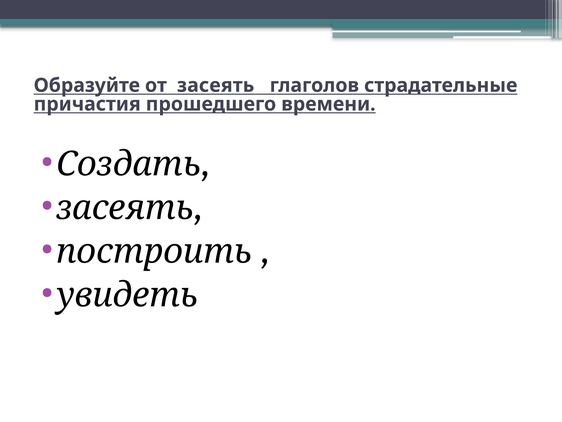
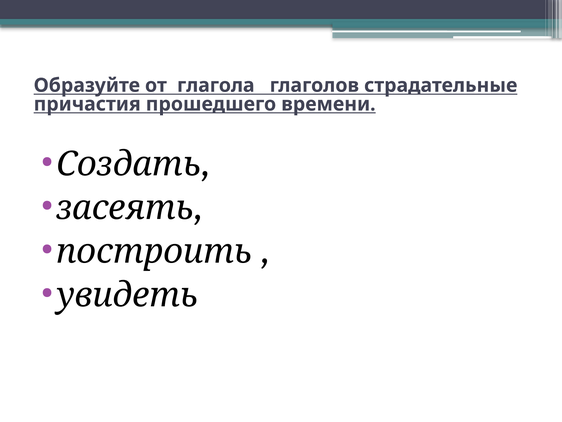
от засеять: засеять -> глагола
